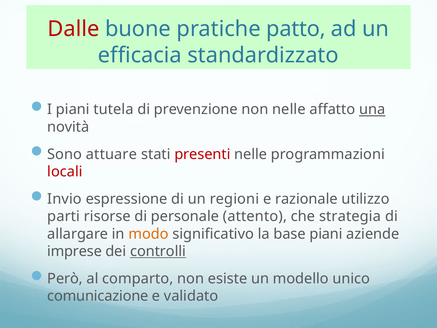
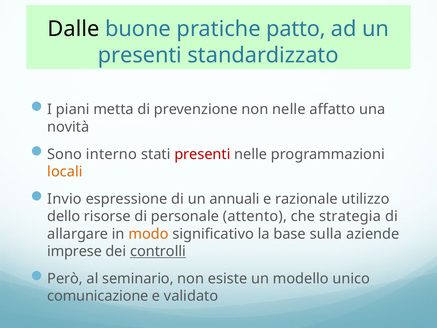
Dalle colour: red -> black
efficacia at (140, 55): efficacia -> presenti
tutela: tutela -> metta
una underline: present -> none
attuare: attuare -> interno
locali colour: red -> orange
regioni: regioni -> annuali
parti: parti -> dello
base piani: piani -> sulla
comparto: comparto -> seminario
